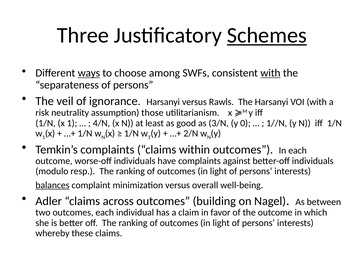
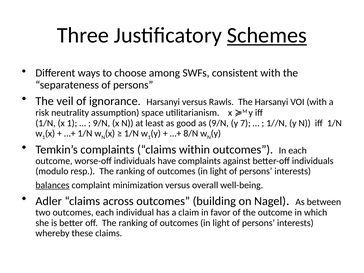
ways underline: present -> none
with at (270, 73) underline: present -> none
those: those -> space
4/N at (101, 123): 4/N -> 9/N
as 3/N: 3/N -> 9/N
0: 0 -> 7
2/N: 2/N -> 8/N
